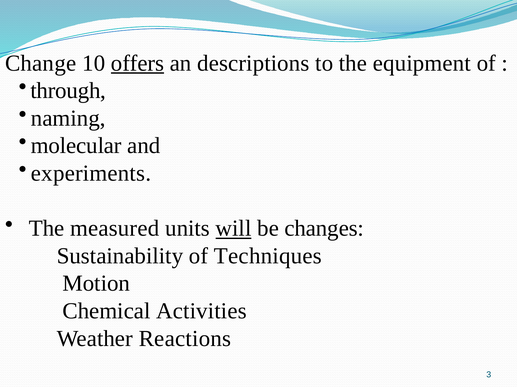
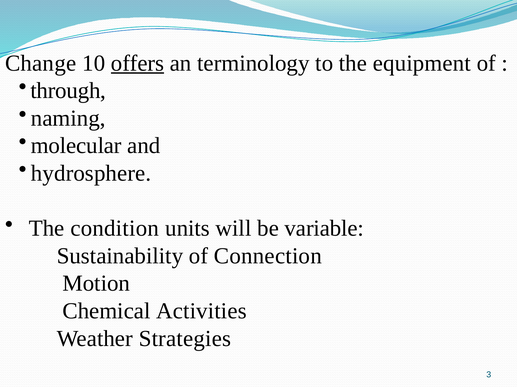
descriptions: descriptions -> terminology
experiments: experiments -> hydrosphere
measured: measured -> condition
will underline: present -> none
changes: changes -> variable
Techniques: Techniques -> Connection
Reactions: Reactions -> Strategies
